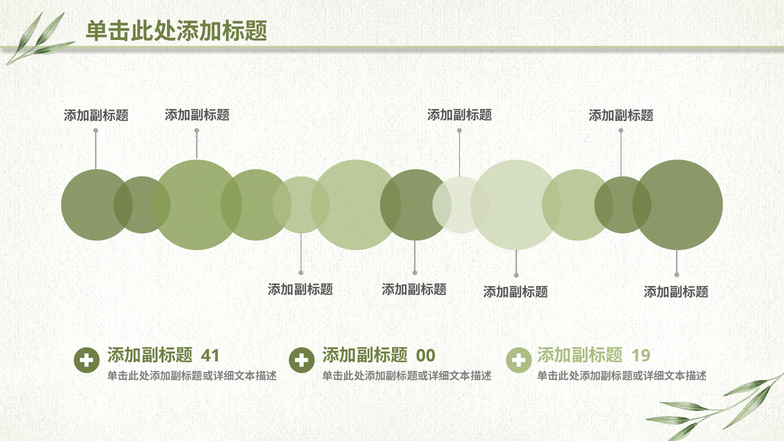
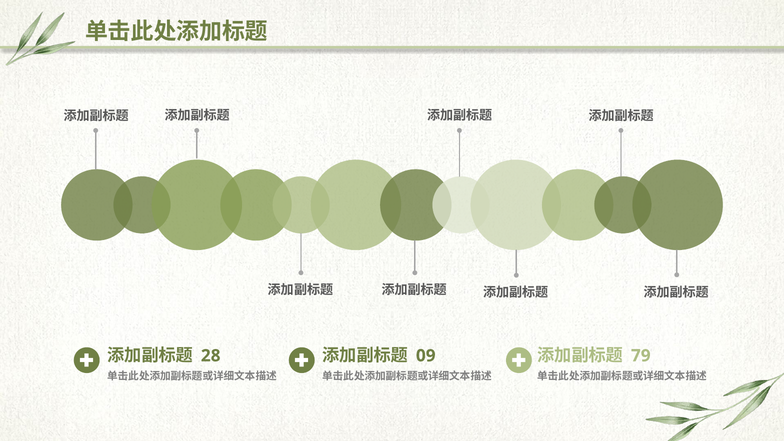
41: 41 -> 28
00: 00 -> 09
19: 19 -> 79
